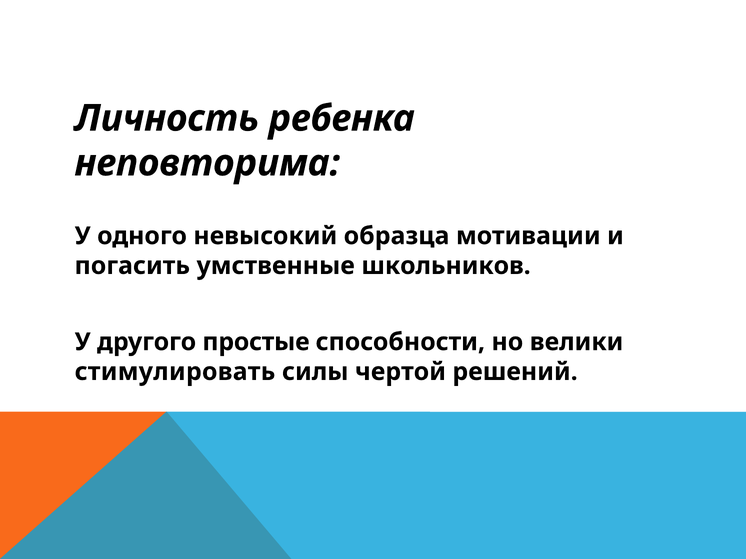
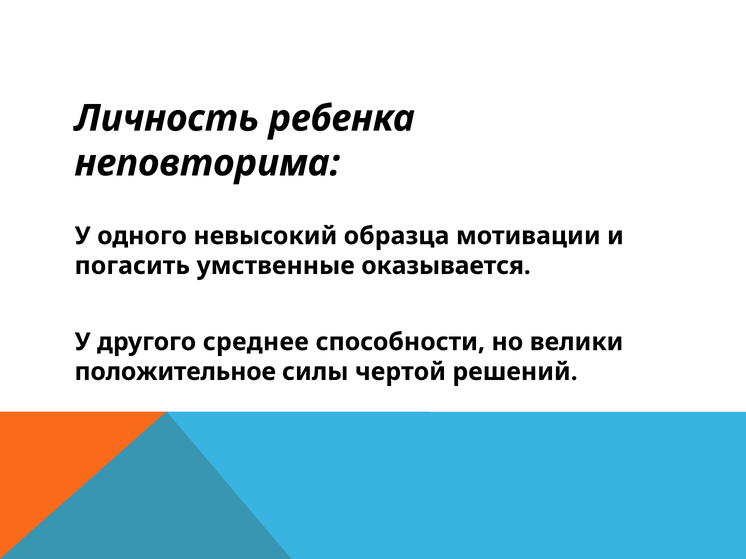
школьников: школьников -> оказывается
простые: простые -> среднее
стимулировать: стимулировать -> положительное
